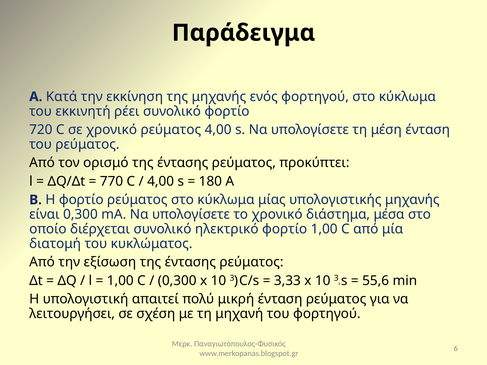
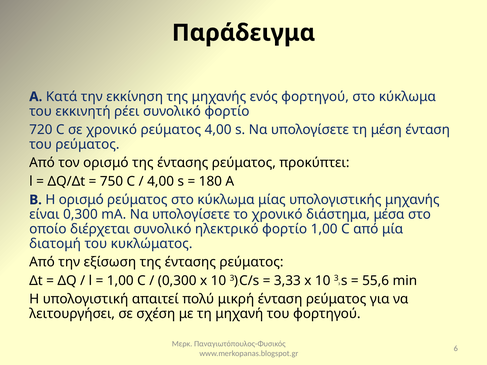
770: 770 -> 750
Η φορτίο: φορτίο -> ορισμό
